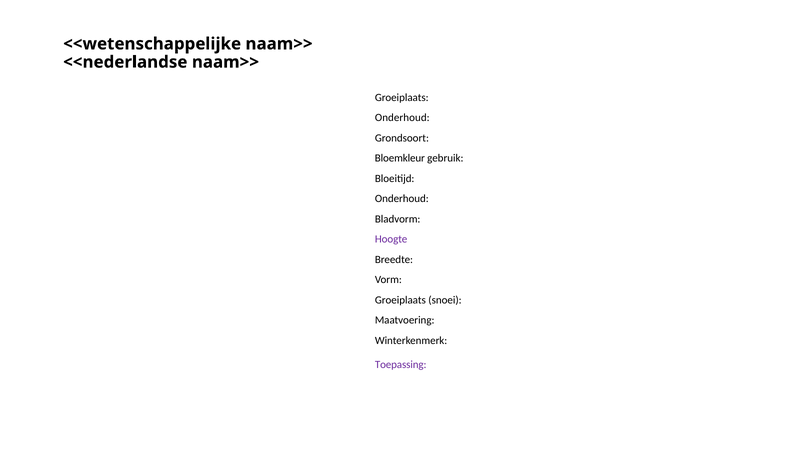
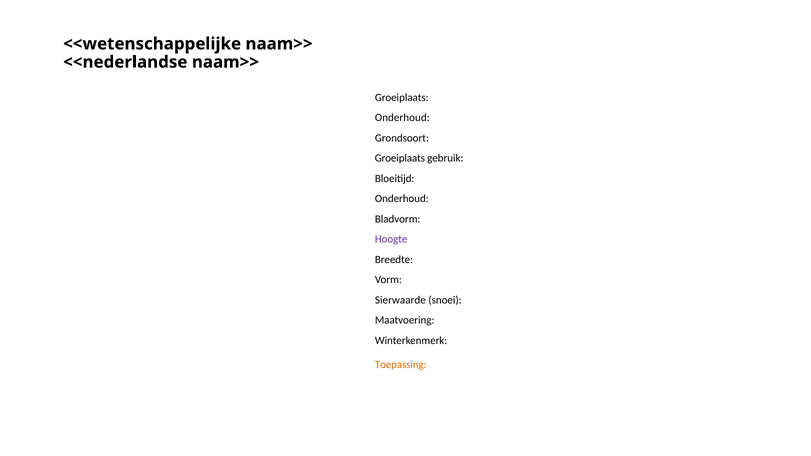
Bloemkleur at (400, 158): Bloemkleur -> Groeiplaats
Groeiplaats at (400, 300): Groeiplaats -> Sierwaarde
Toepassing colour: purple -> orange
